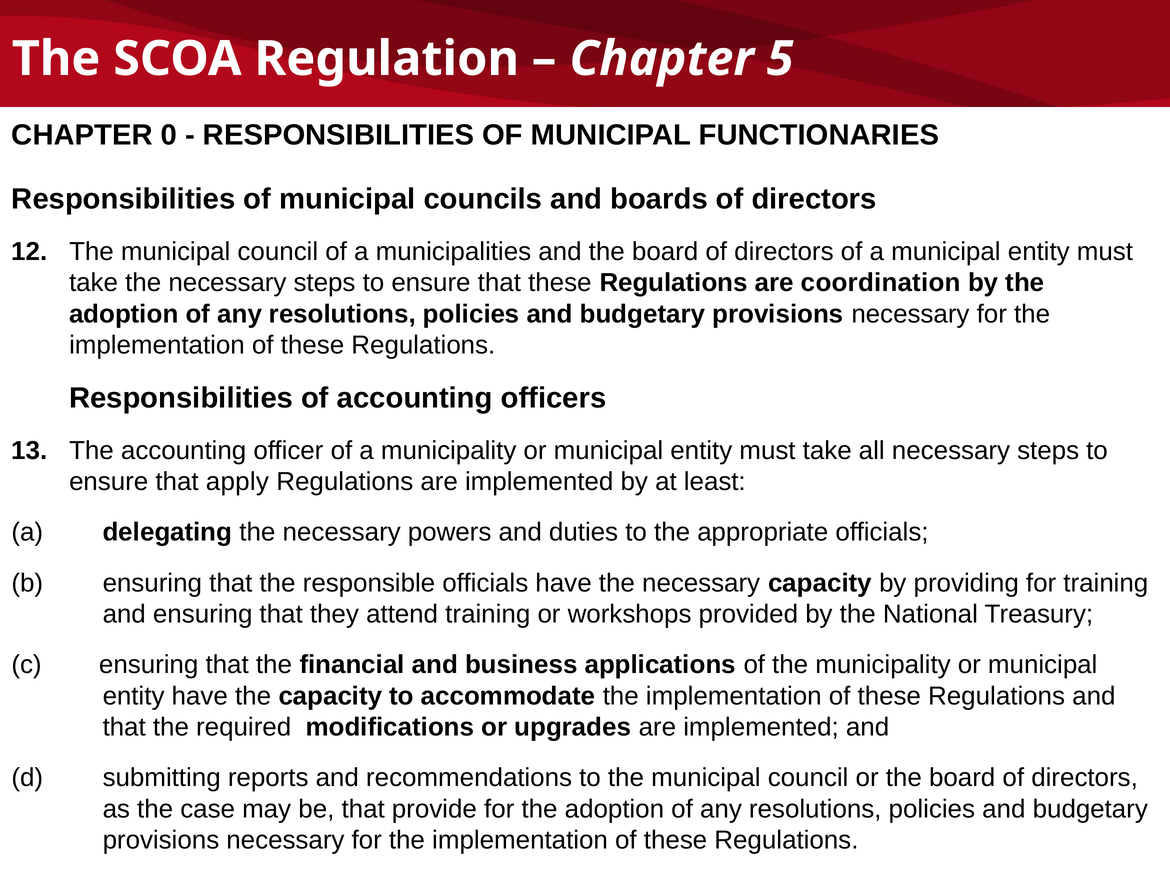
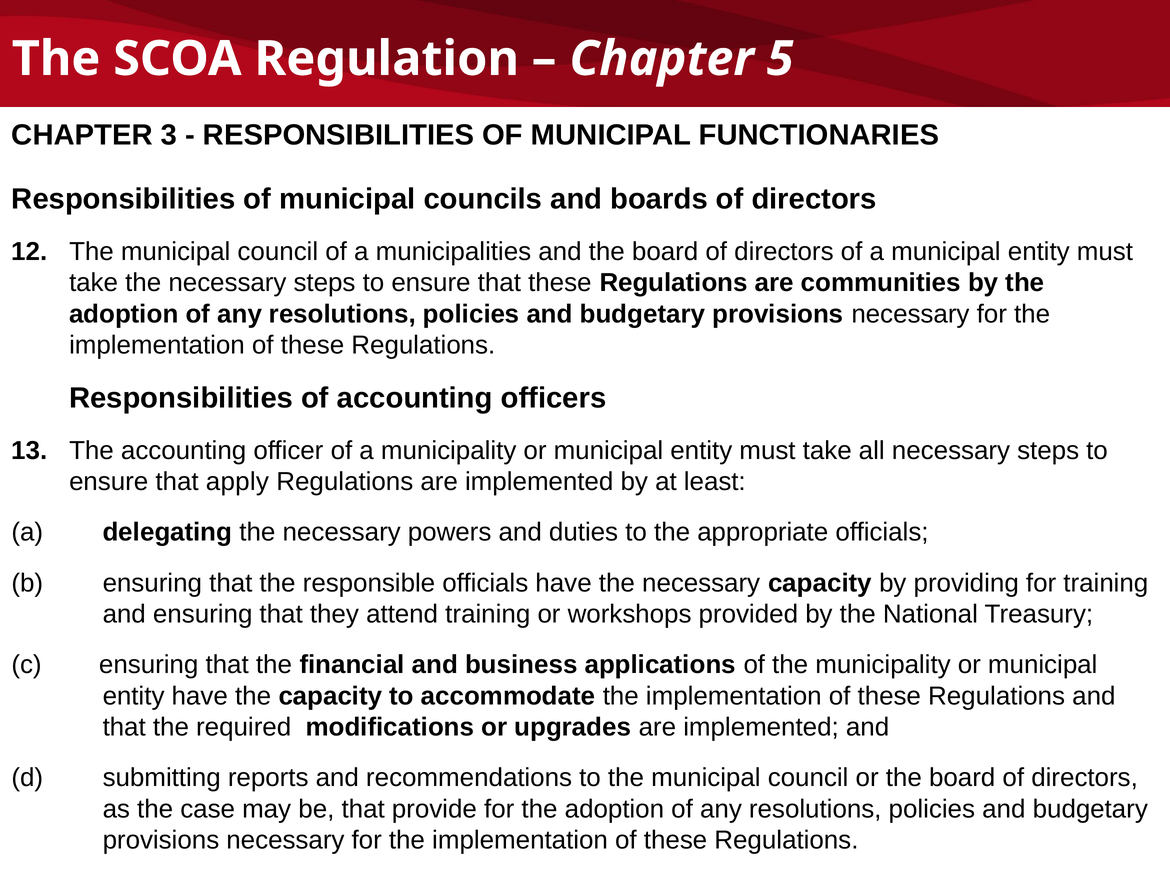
0: 0 -> 3
coordination: coordination -> communities
